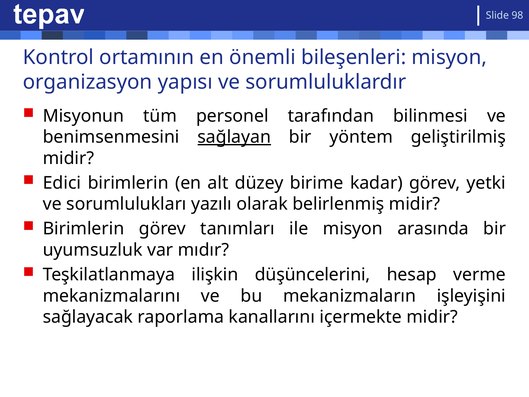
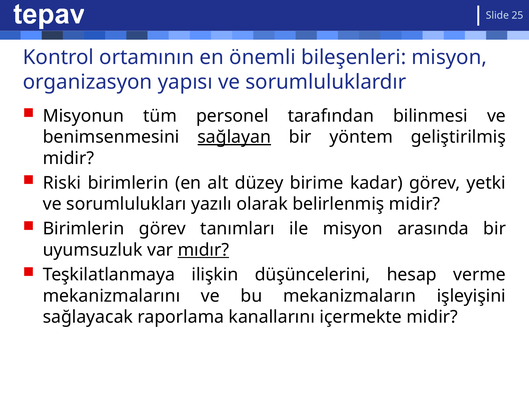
98: 98 -> 25
Edici: Edici -> Riski
mıdır underline: none -> present
